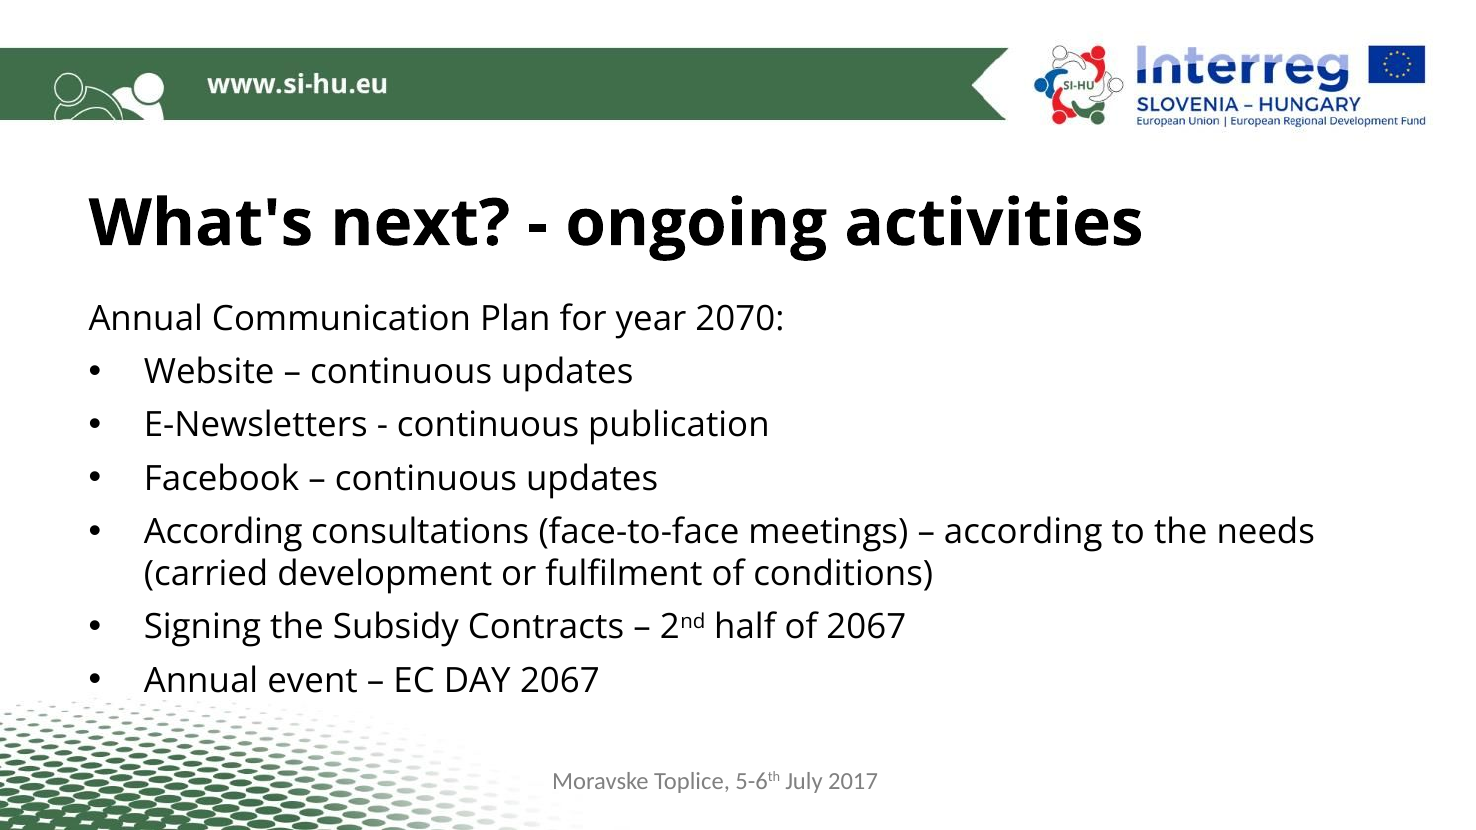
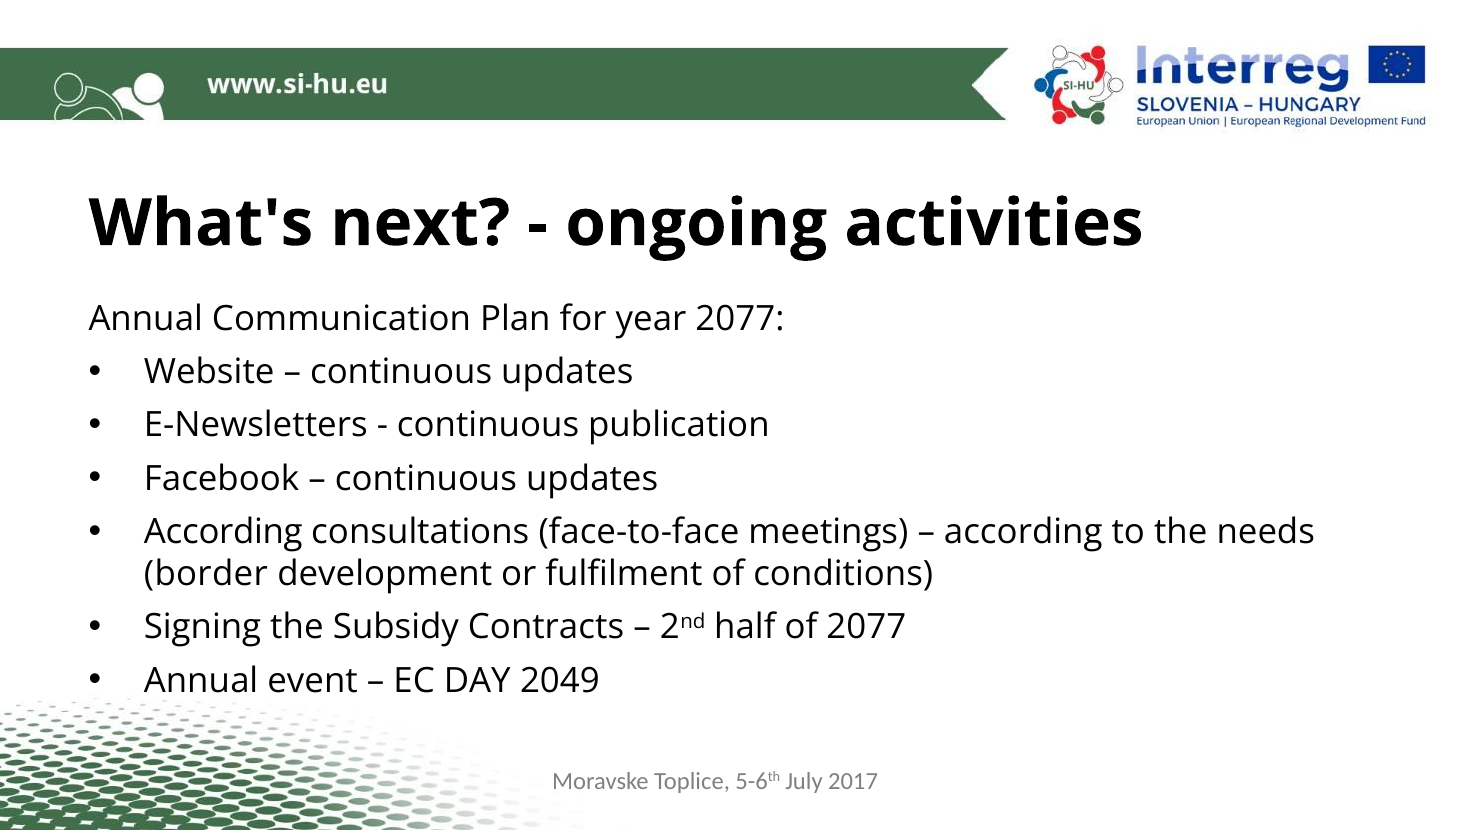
year 2070: 2070 -> 2077
carried: carried -> border
of 2067: 2067 -> 2077
DAY 2067: 2067 -> 2049
